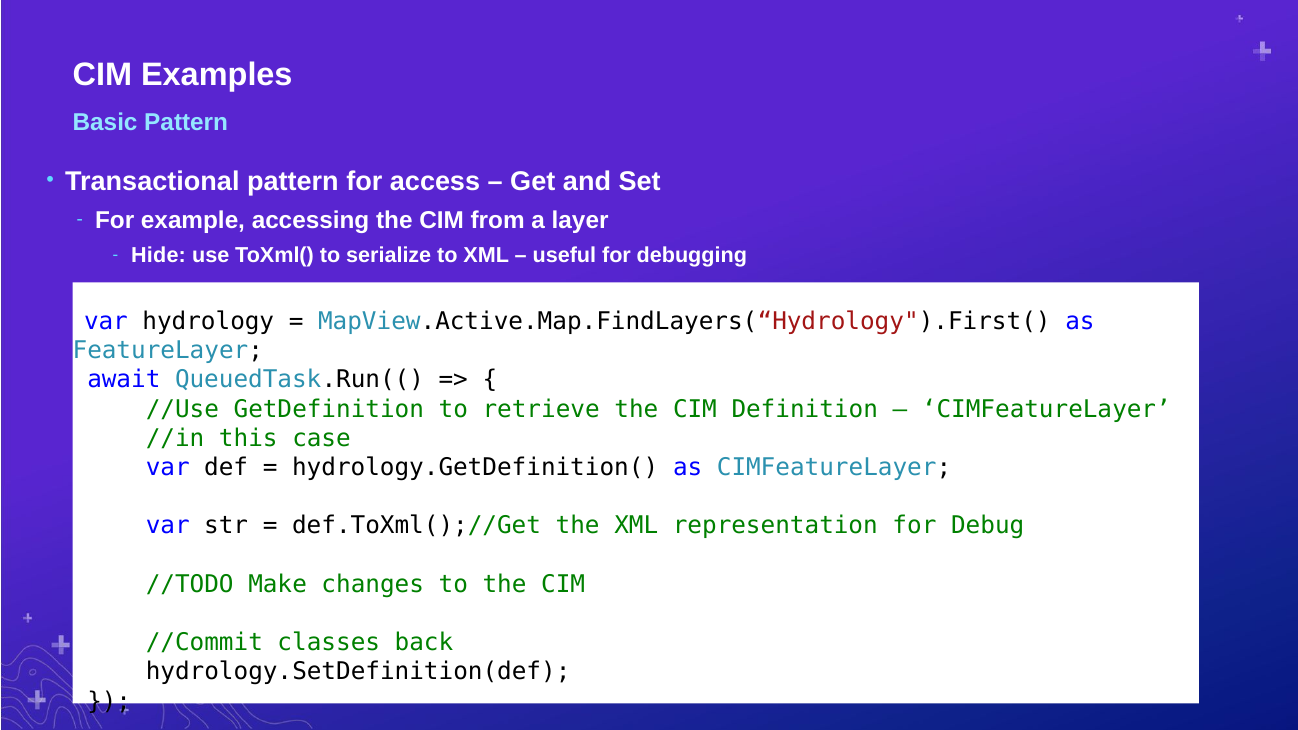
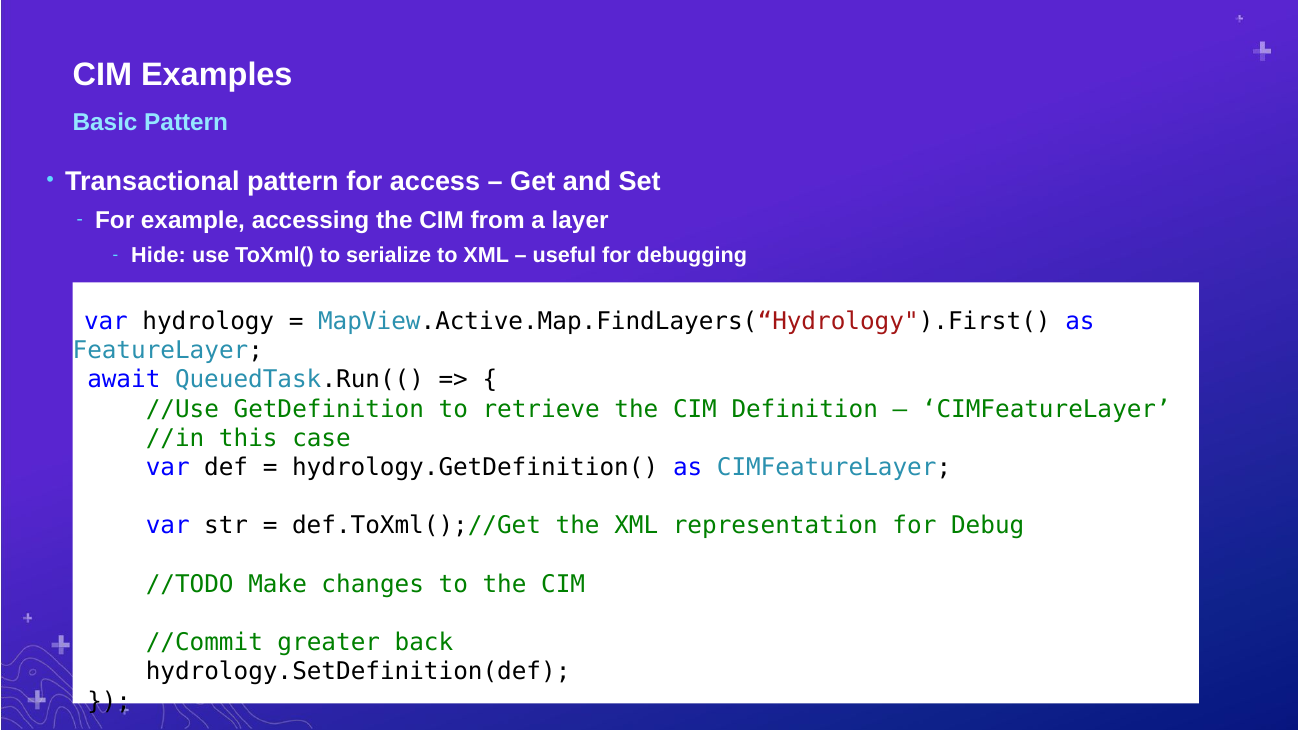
classes: classes -> greater
